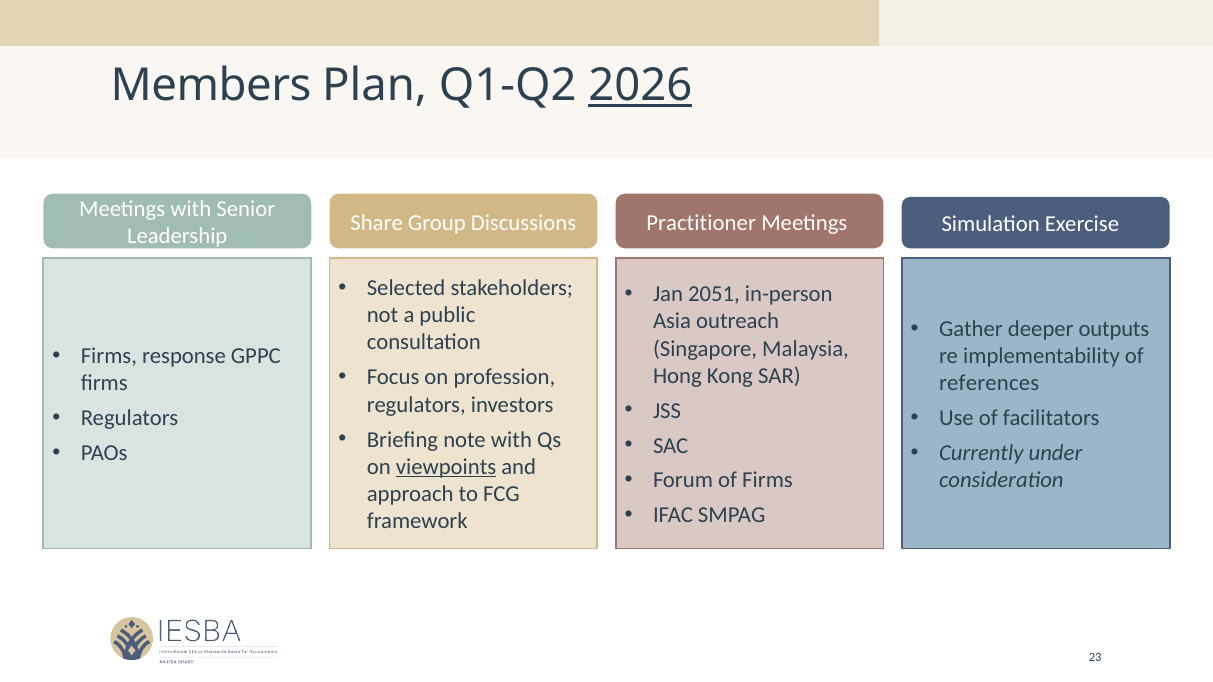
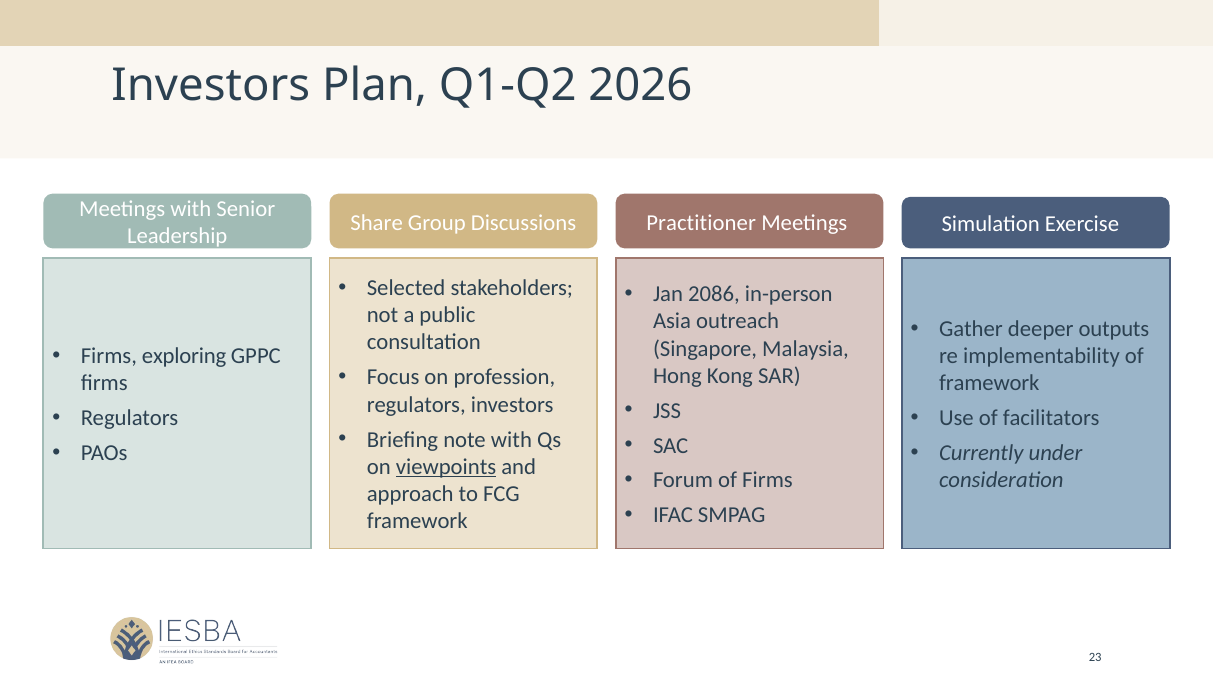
Members at (211, 86): Members -> Investors
2026 underline: present -> none
2051: 2051 -> 2086
response: response -> exploring
references at (989, 384): references -> framework
